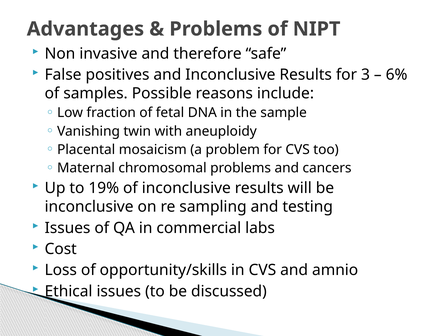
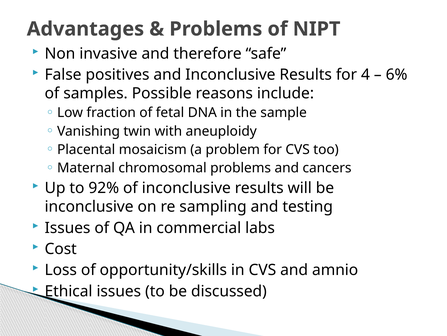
3: 3 -> 4
19%: 19% -> 92%
